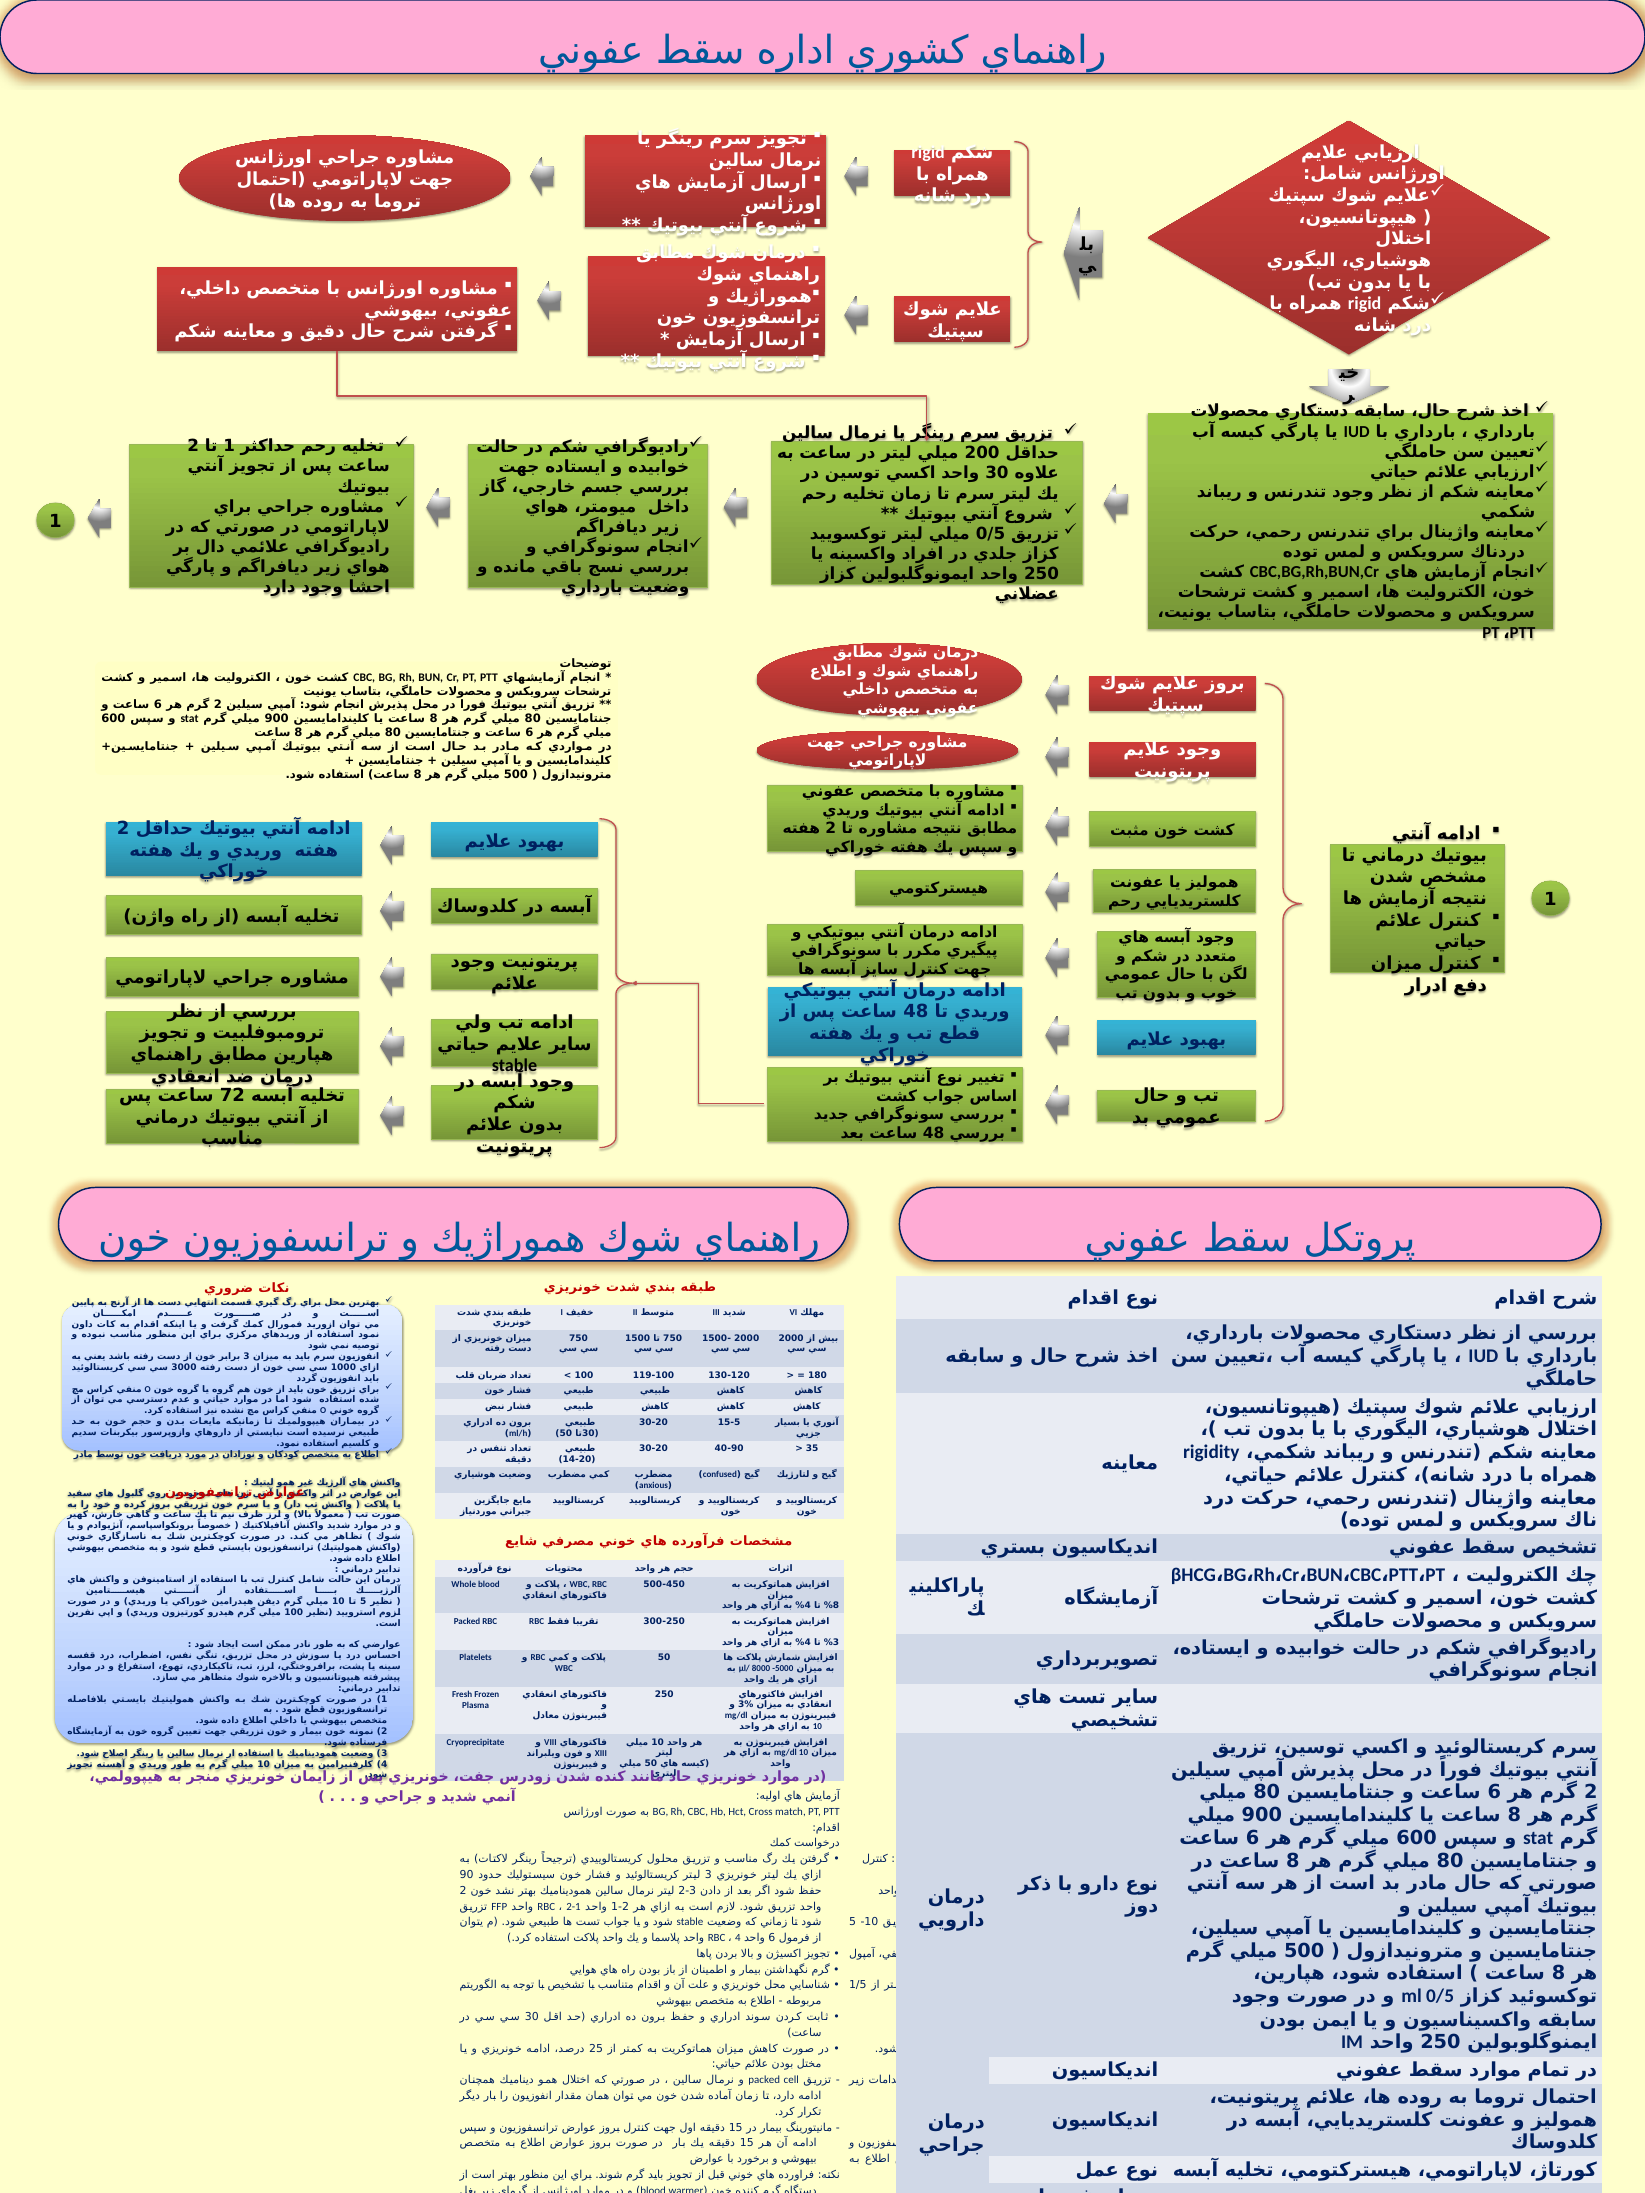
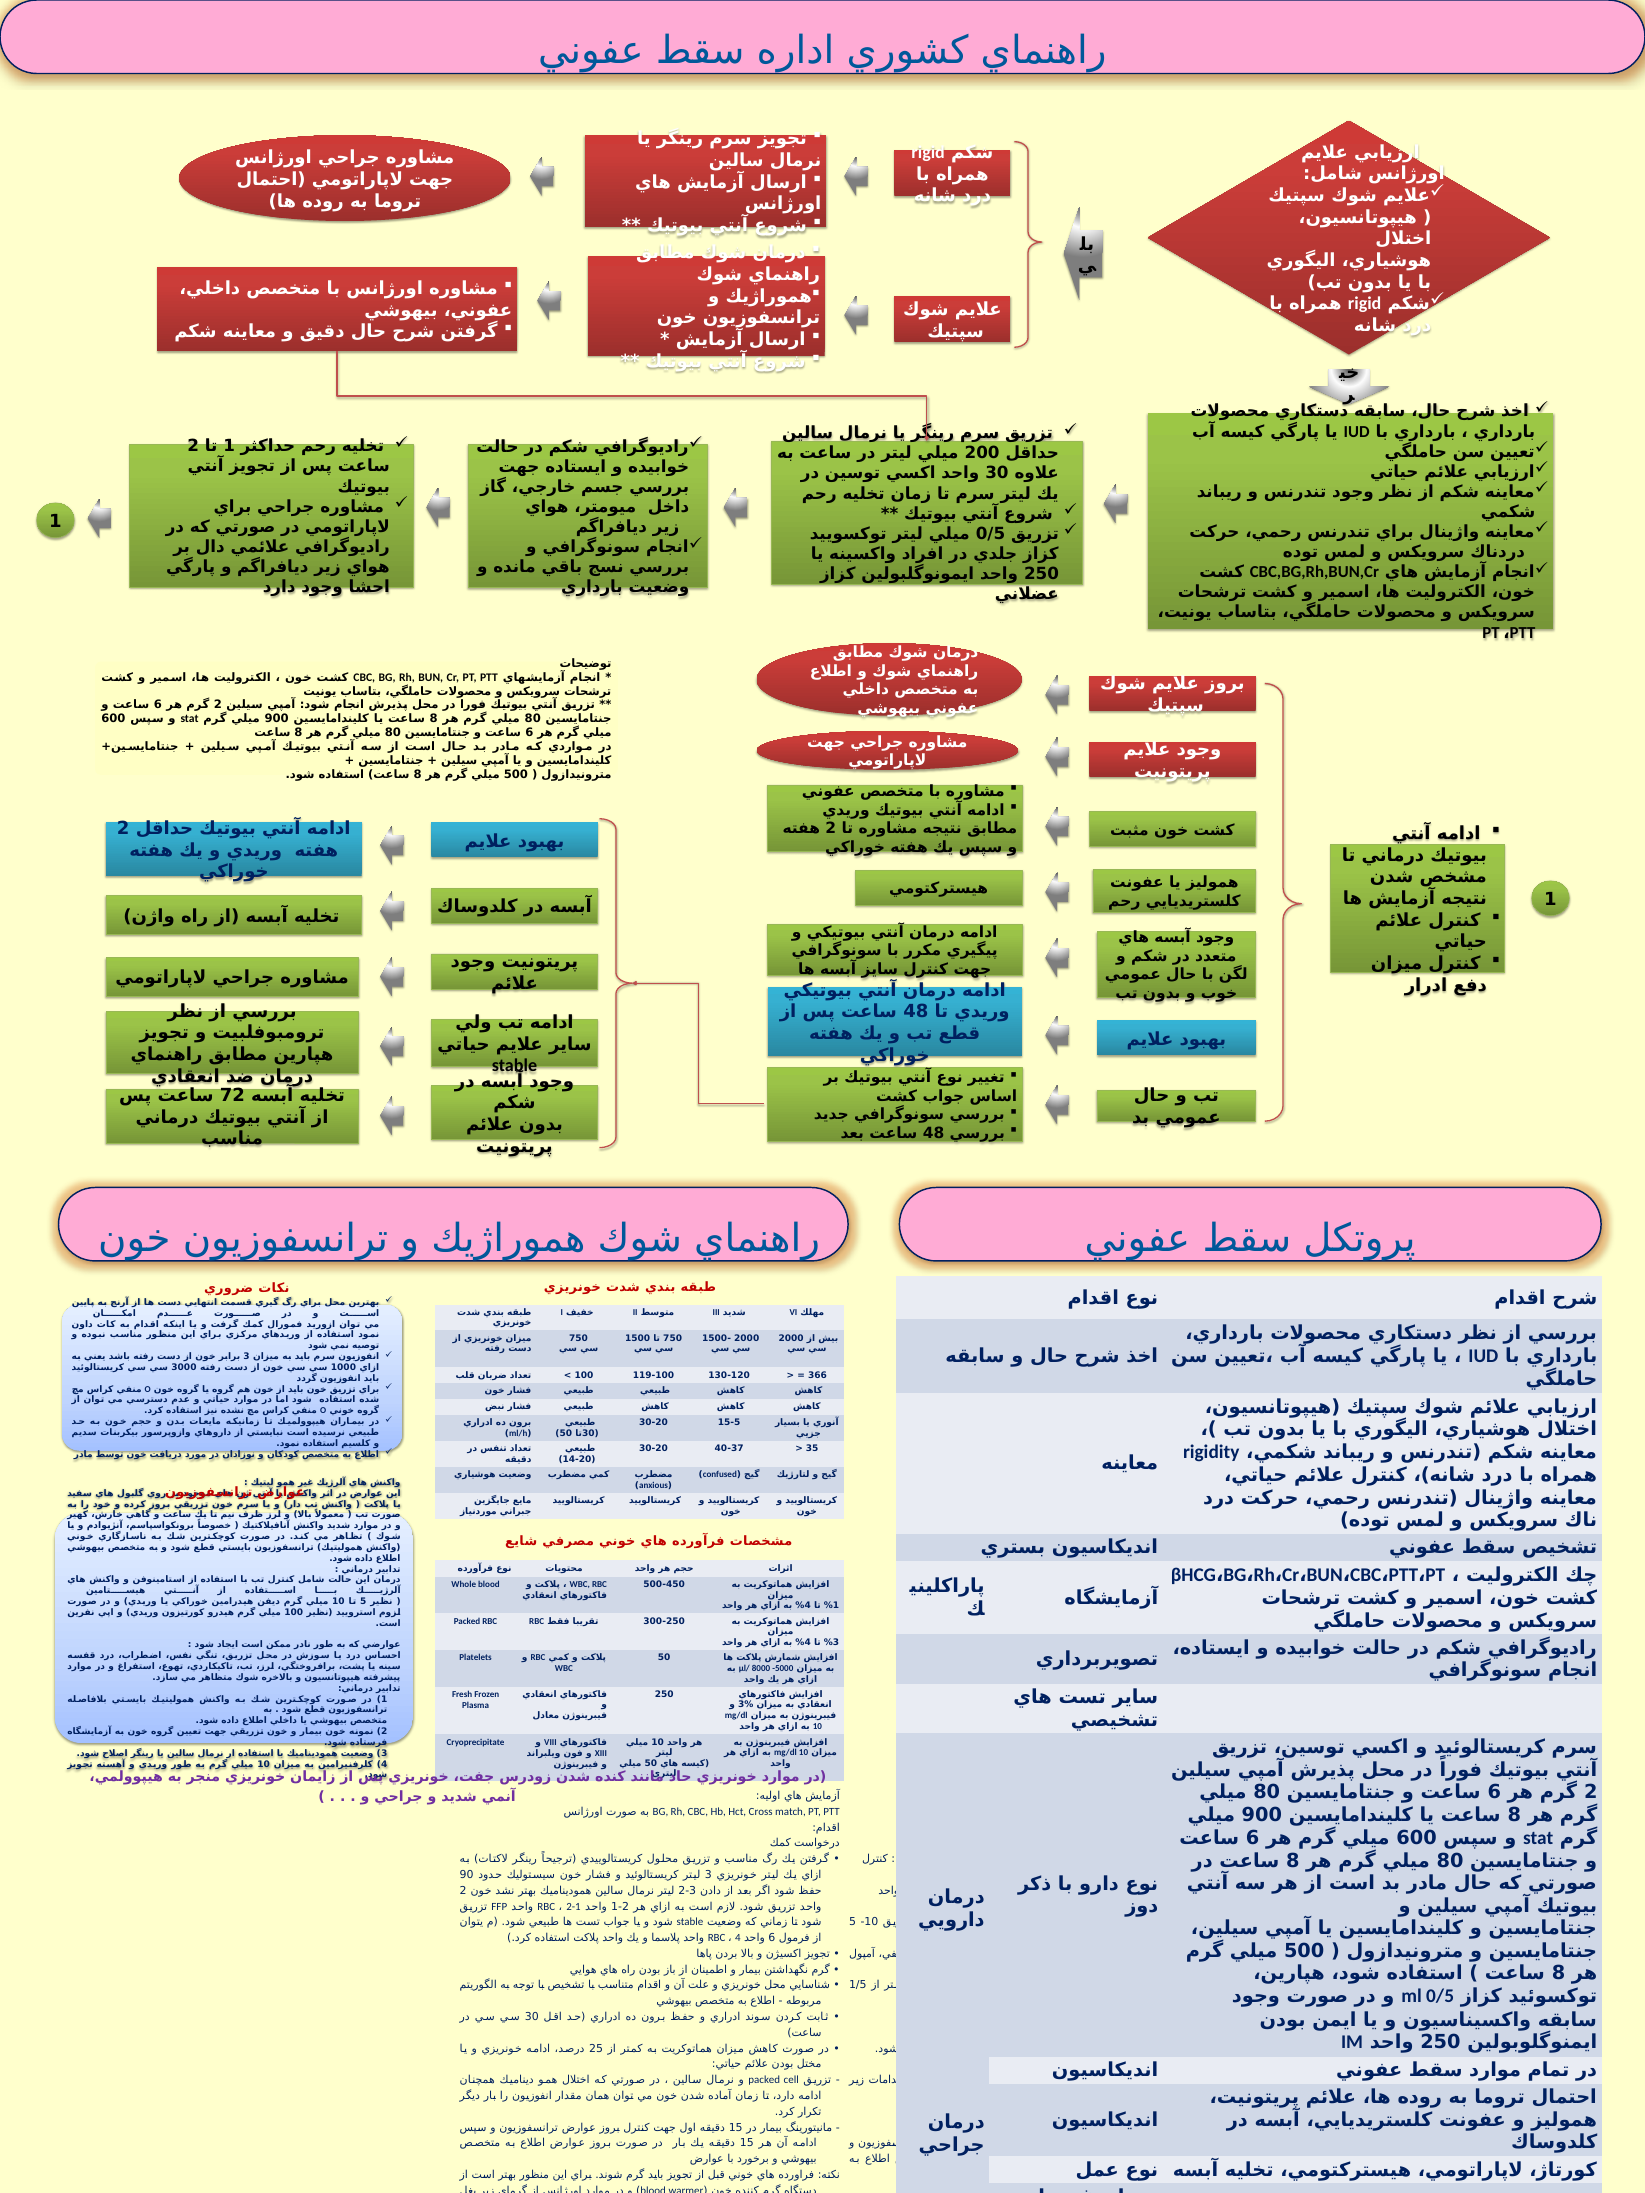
180: 180 -> 366
40-90: 40-90 -> 40-37
%8: %8 -> %1
